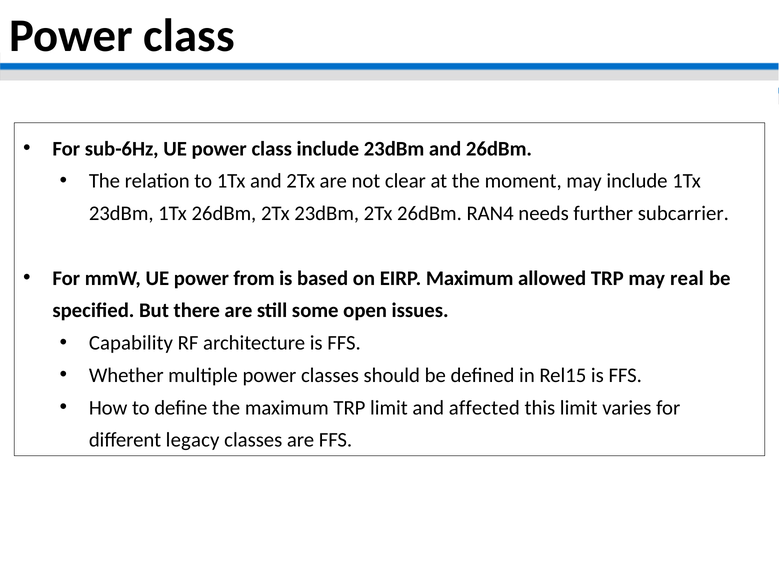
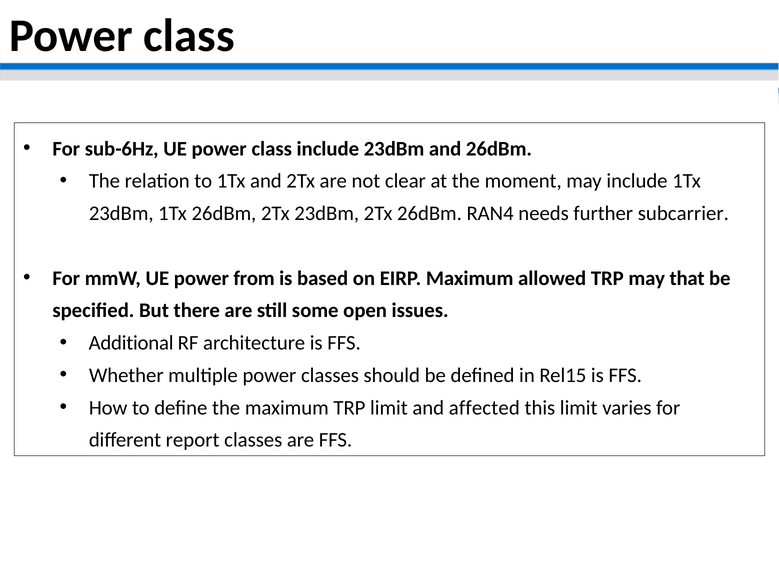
real: real -> that
Capability: Capability -> Additional
legacy: legacy -> report
